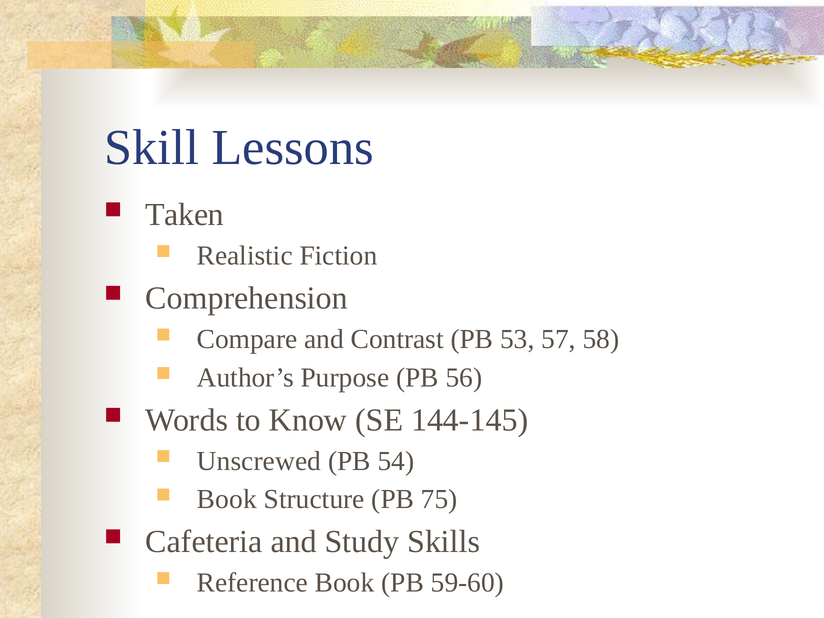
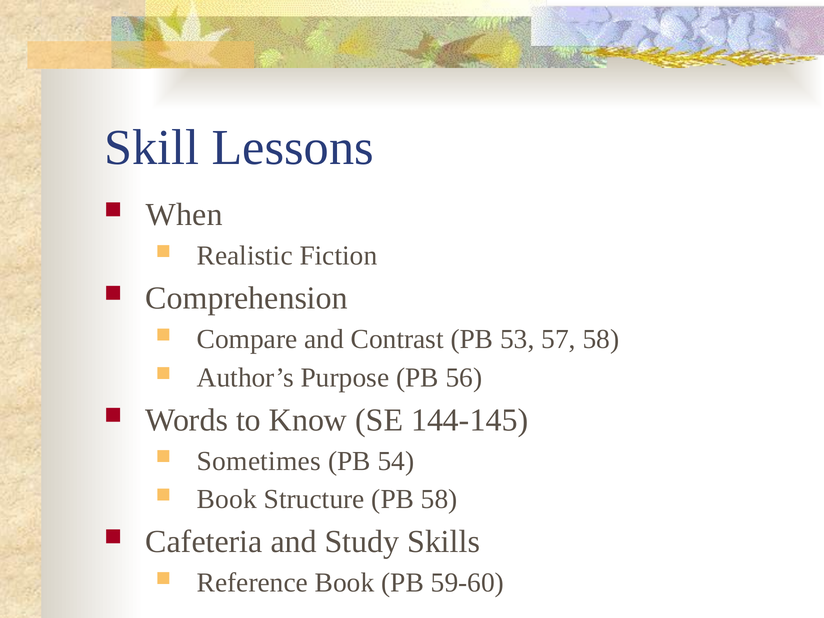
Taken: Taken -> When
Unscrewed: Unscrewed -> Sometimes
PB 75: 75 -> 58
